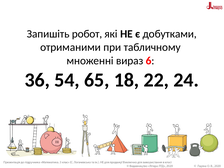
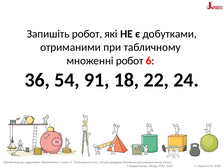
множенні вираз: вираз -> робот
65: 65 -> 91
